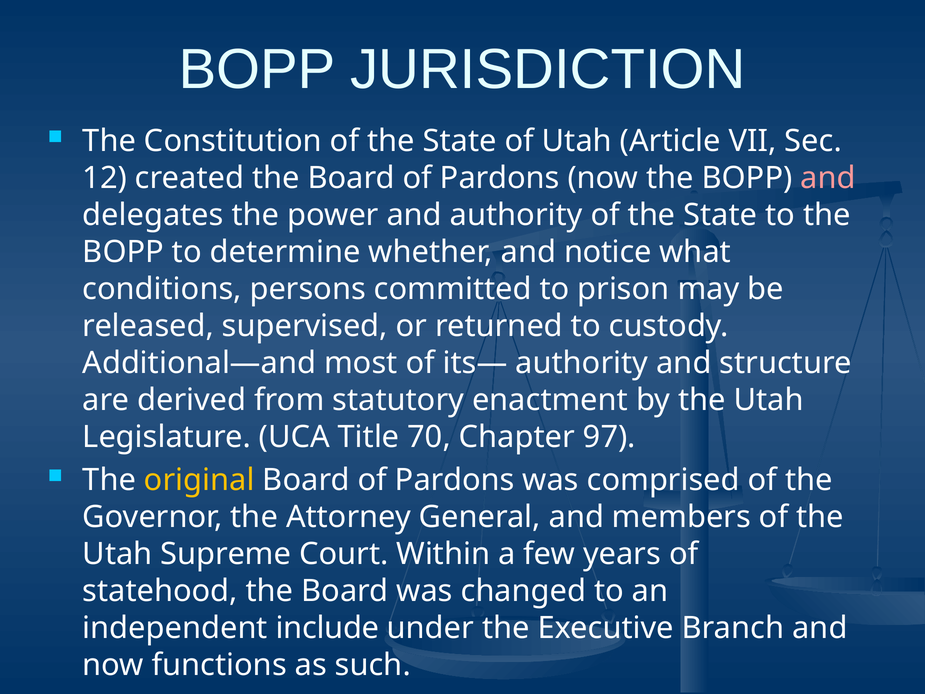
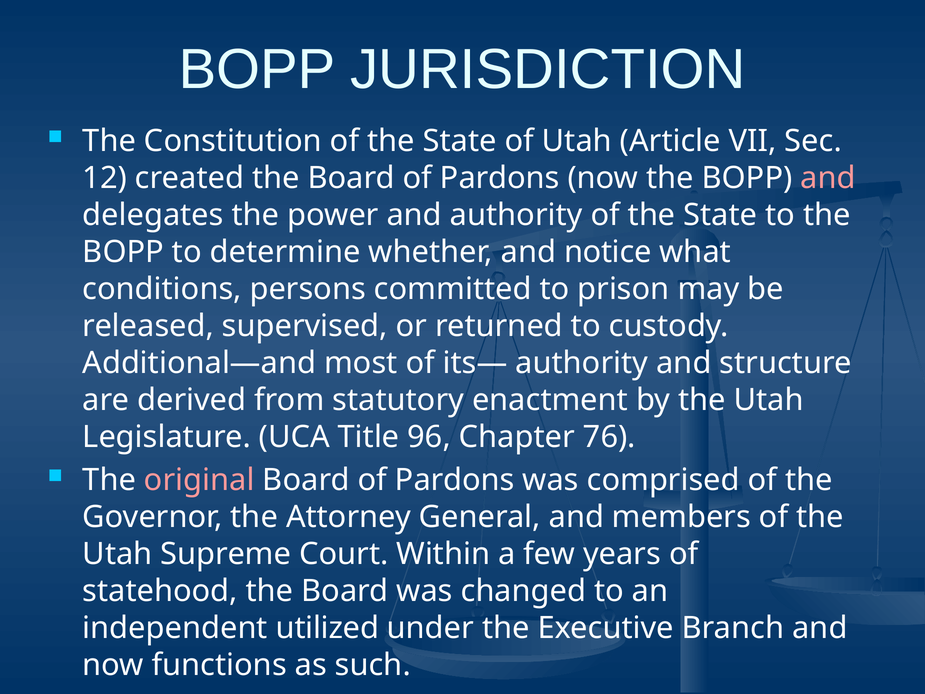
70: 70 -> 96
97: 97 -> 76
original colour: yellow -> pink
include: include -> utilized
